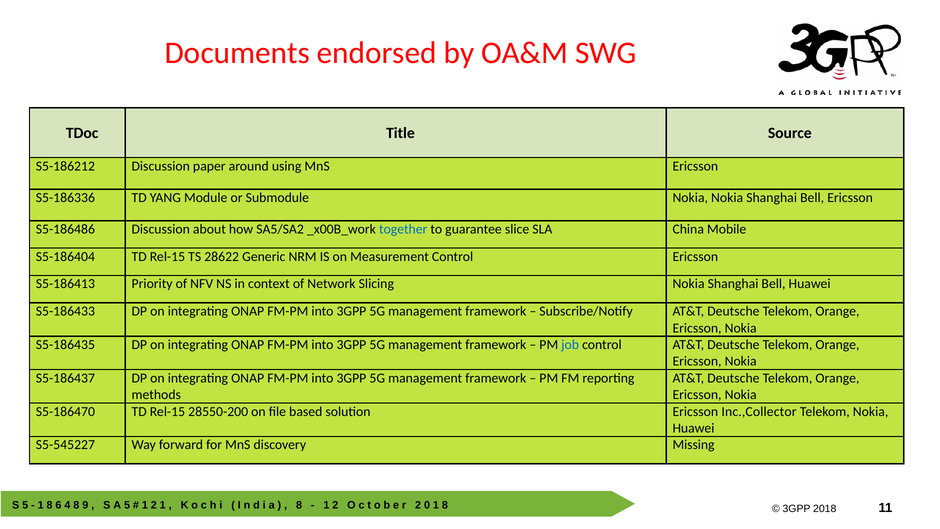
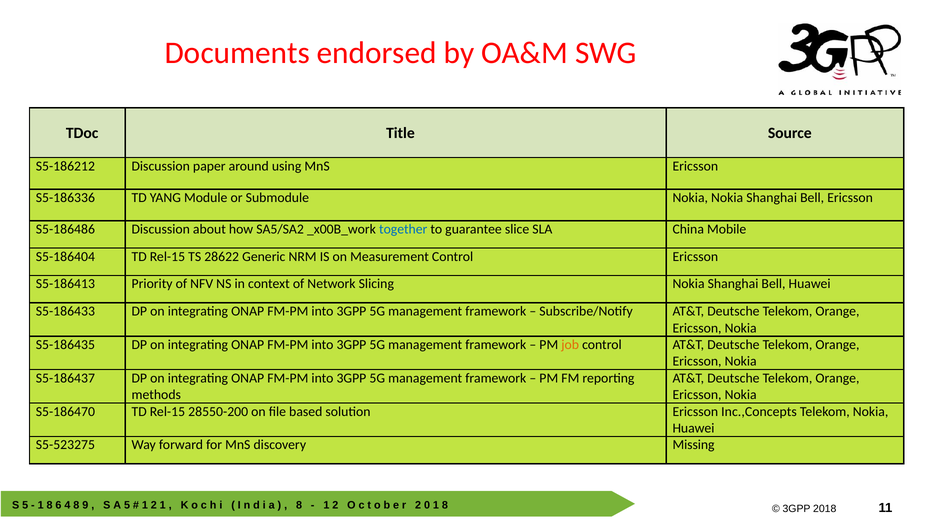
job colour: blue -> orange
Inc.,Collector: Inc.,Collector -> Inc.,Concepts
S5-545227: S5-545227 -> S5-523275
